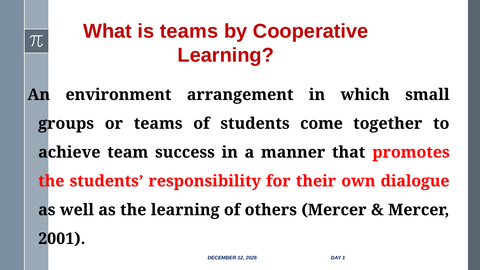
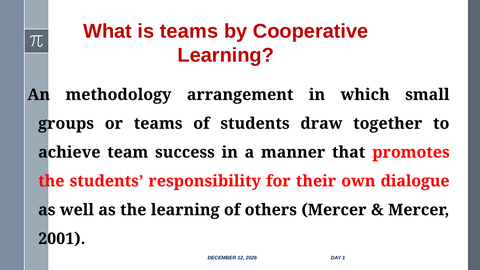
environment: environment -> methodology
come: come -> draw
